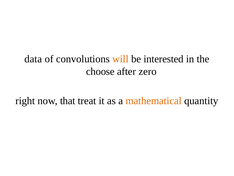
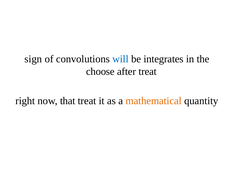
data: data -> sign
will colour: orange -> blue
interested: interested -> integrates
after zero: zero -> treat
